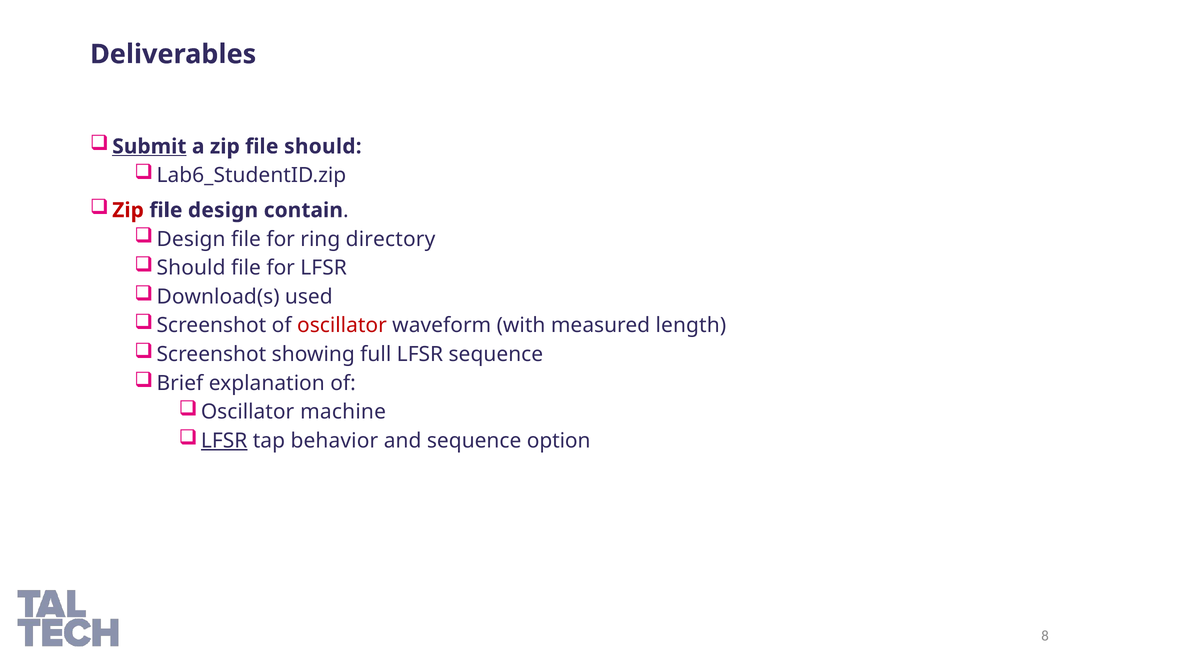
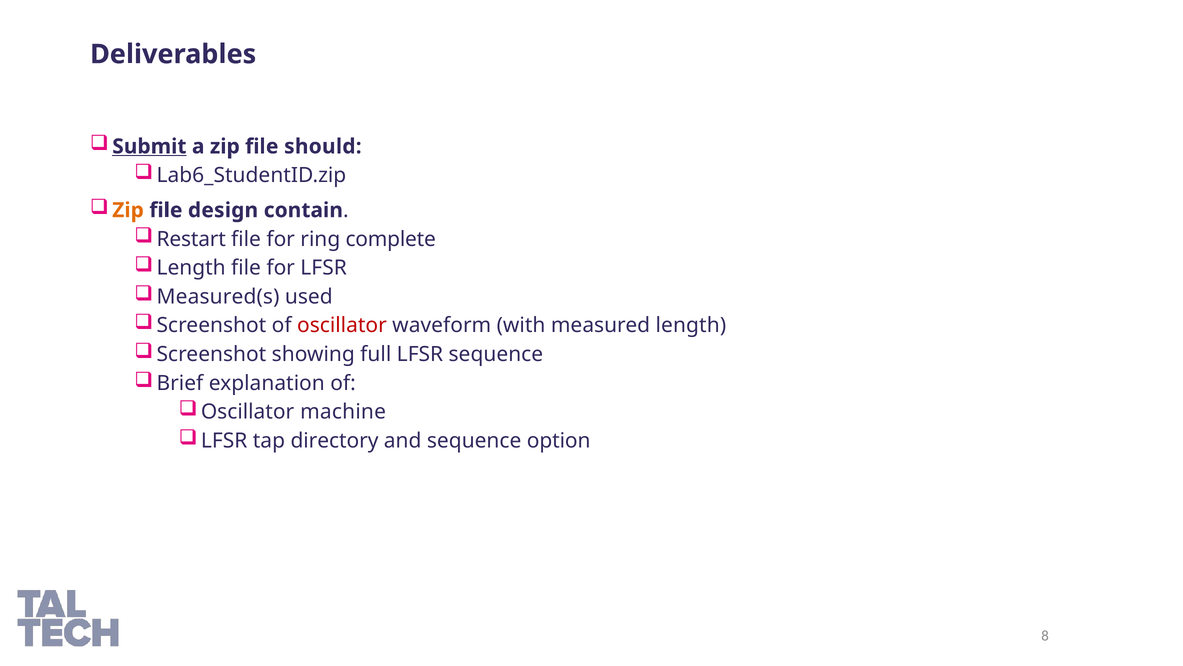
Zip at (128, 210) colour: red -> orange
Design at (191, 239): Design -> Restart
directory: directory -> complete
Should at (191, 268): Should -> Length
Download(s: Download(s -> Measured(s
LFSR at (224, 440) underline: present -> none
behavior: behavior -> directory
